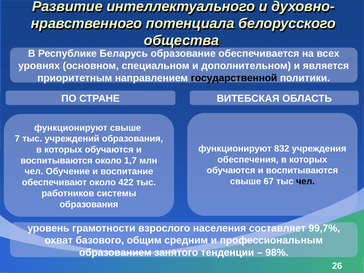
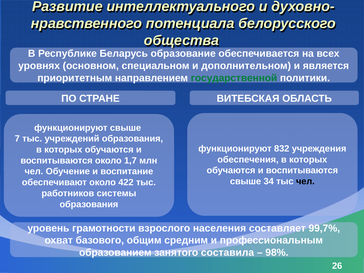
государственной colour: black -> green
67: 67 -> 34
тенденции: тенденции -> составила
